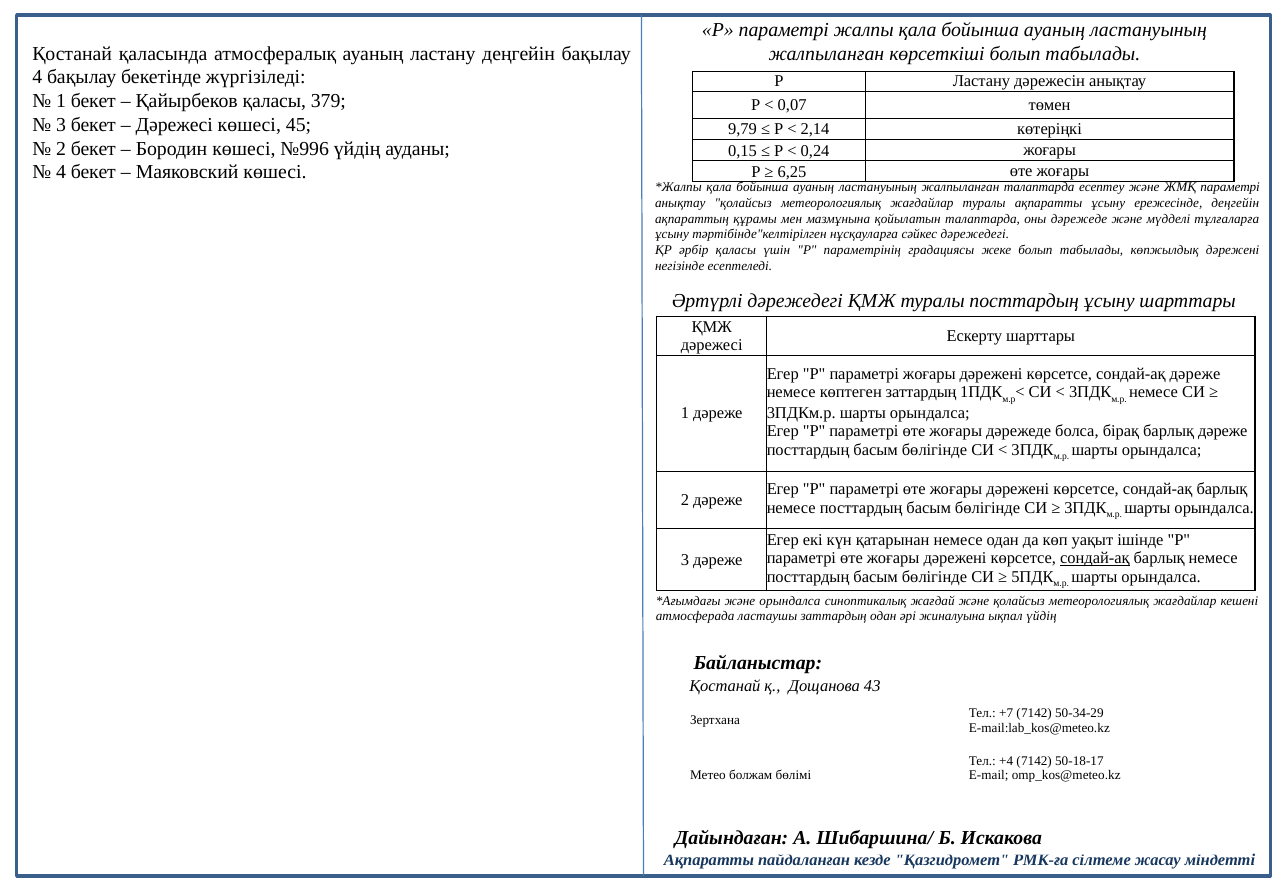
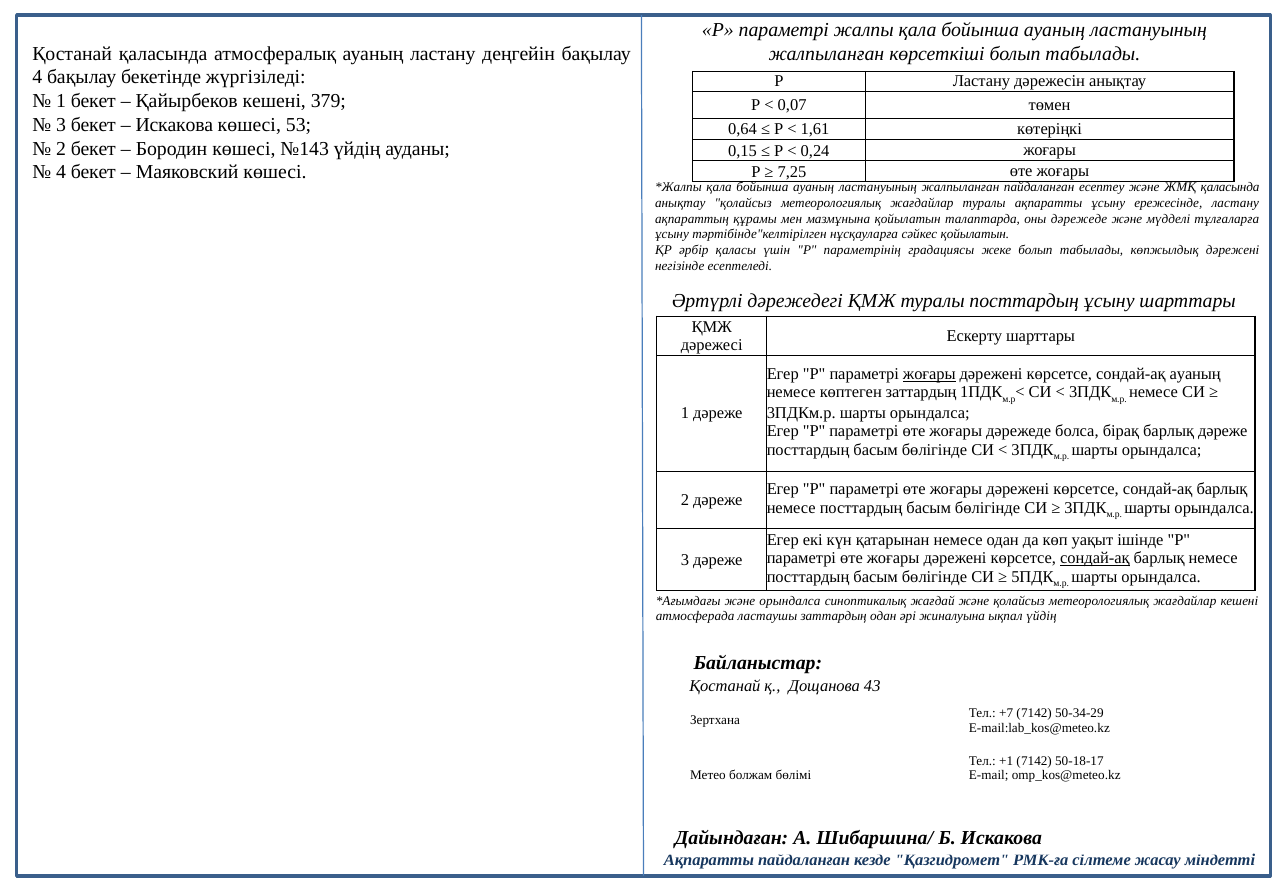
Қайырбеков қаласы: қаласы -> кешені
Дәрежесі at (174, 125): Дәрежесі -> Искакова
45: 45 -> 53
9,79: 9,79 -> 0,64
2,14: 2,14 -> 1,61
№996: №996 -> №143
6,25: 6,25 -> 7,25
жалпыланған талаптарда: талаптарда -> пайдаланған
ЖМҚ параметрі: параметрі -> қаласында
ережесінде деңгейін: деңгейін -> ластану
сәйкес дәрежедегі: дәрежедегі -> қойылатын
жоғары at (929, 374) underline: none -> present
сондай-ақ дәреже: дәреже -> ауаның
+4: +4 -> +1
